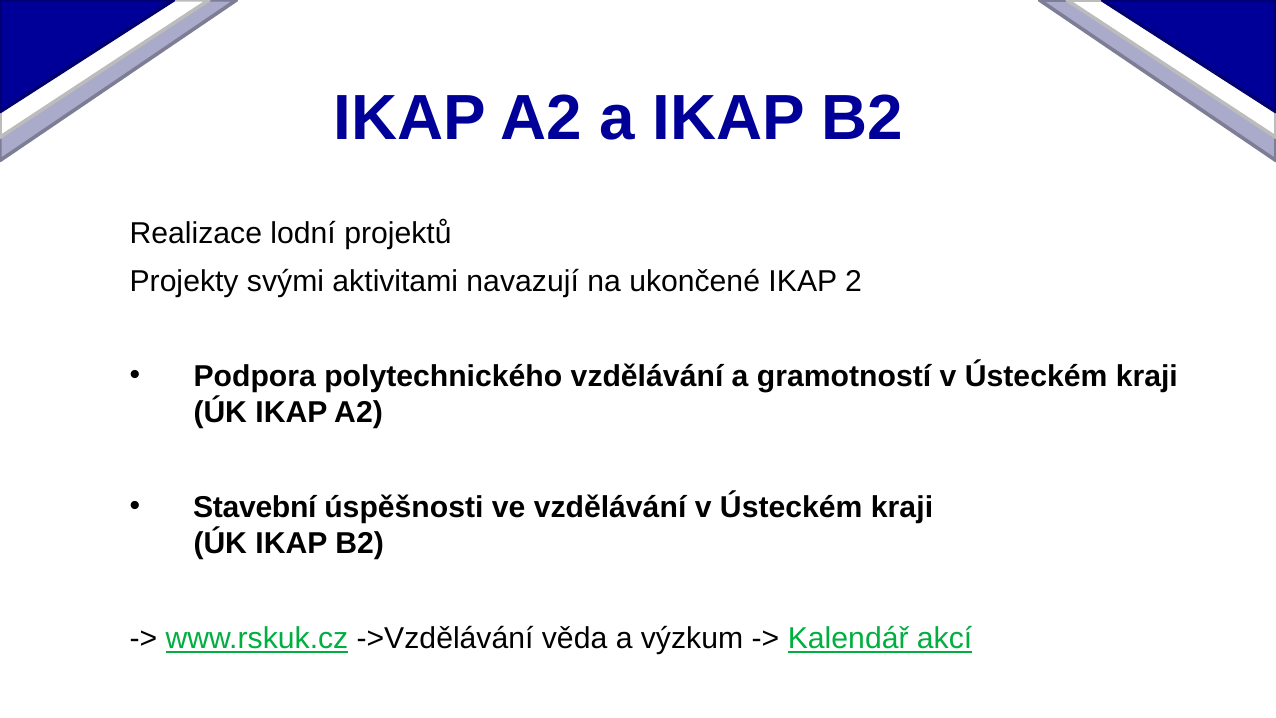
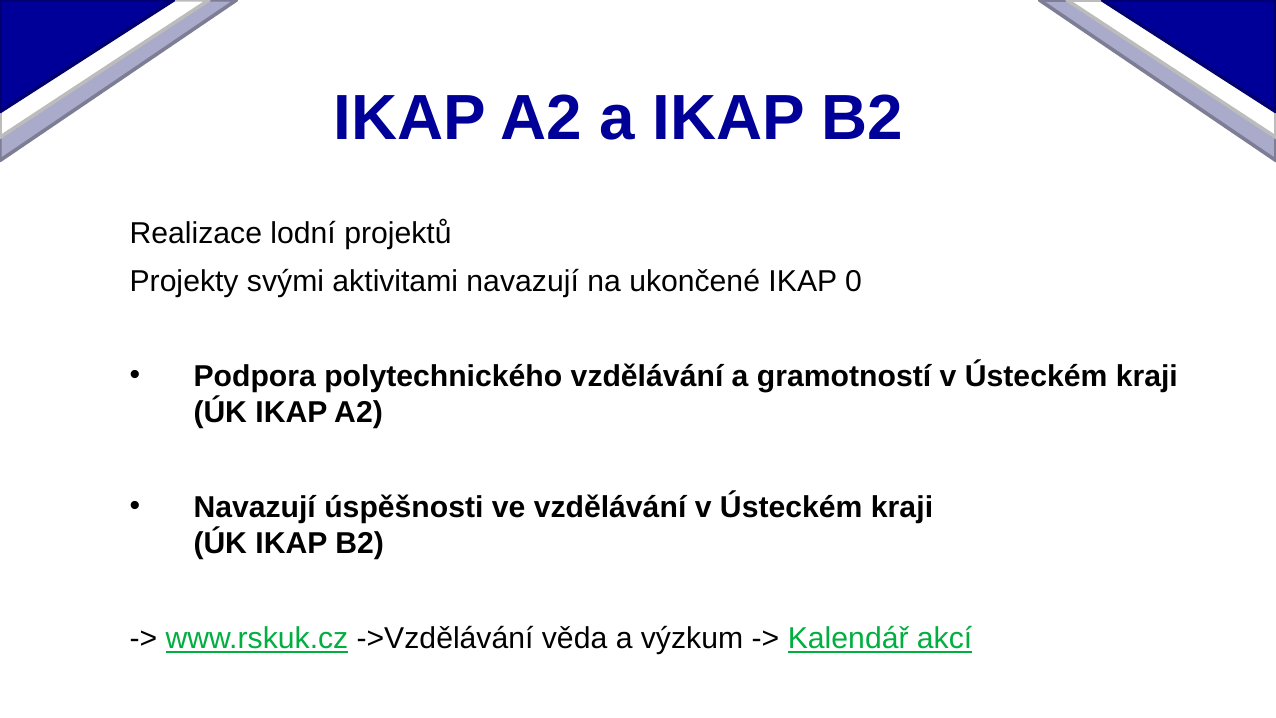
2: 2 -> 0
Stavební at (255, 507): Stavební -> Navazují
